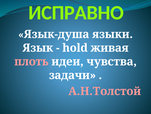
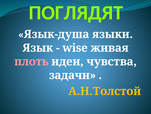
ИСПРАВНО: ИСПРАВНО -> ПОГЛЯДЯТ
hold: hold -> wise
А.Н.Толстой colour: pink -> yellow
